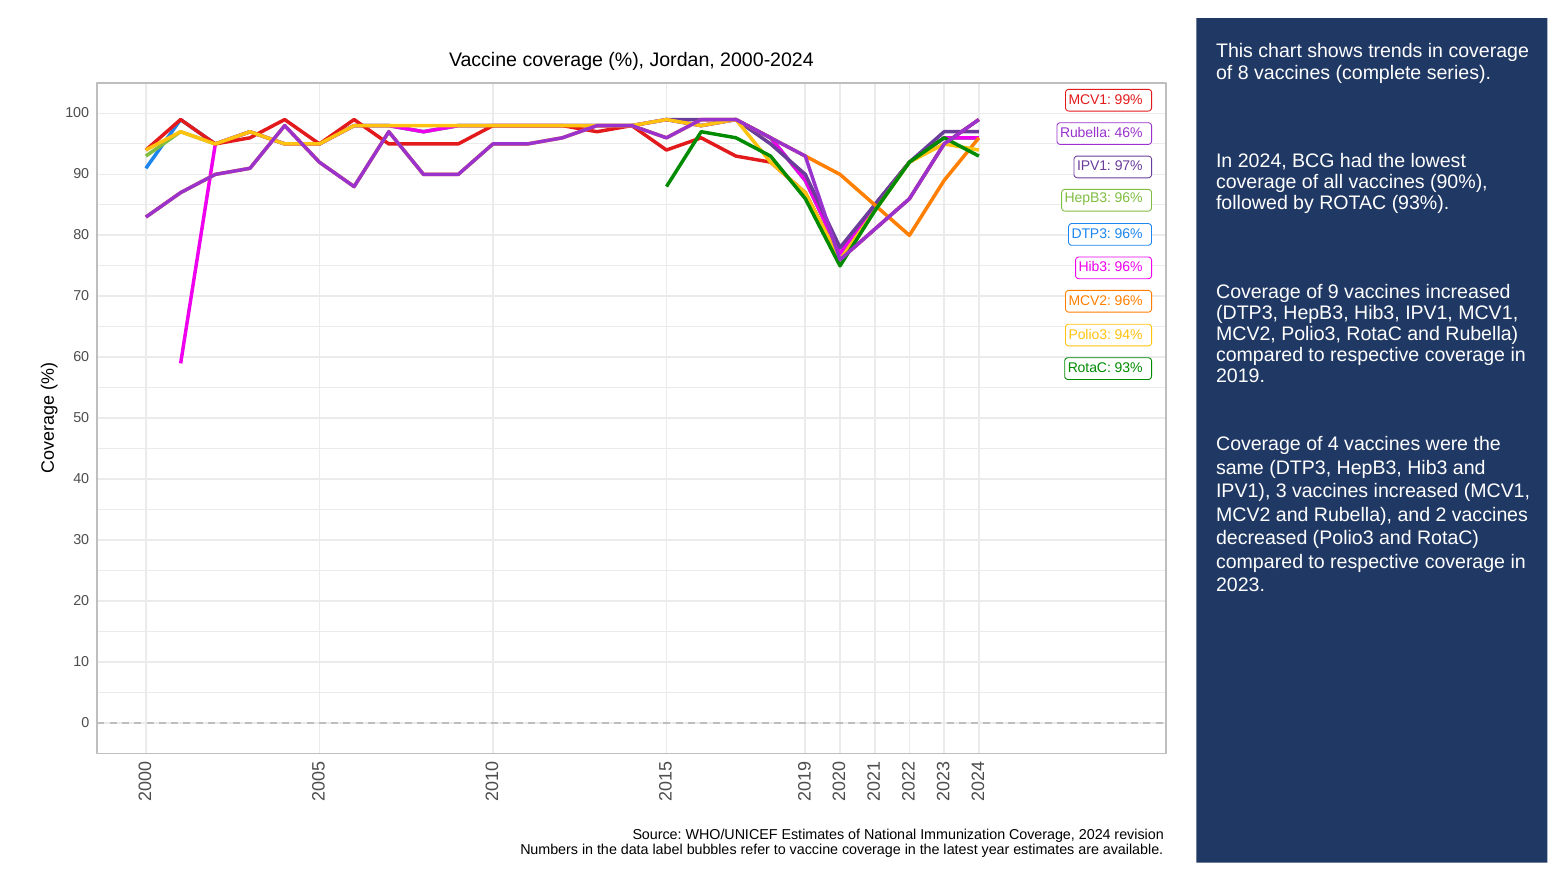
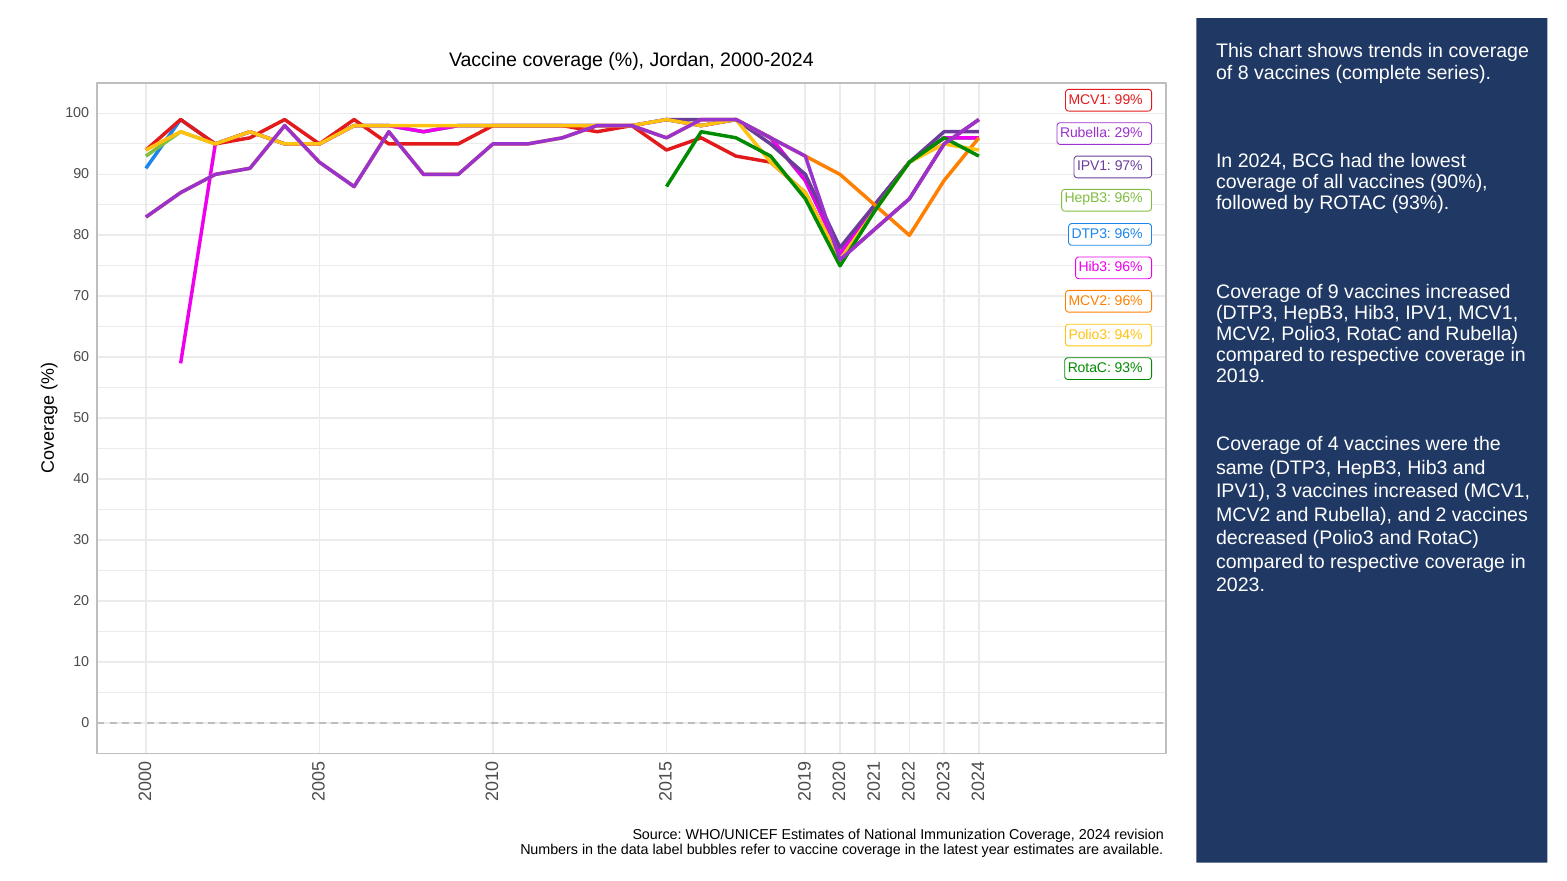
46%: 46% -> 29%
